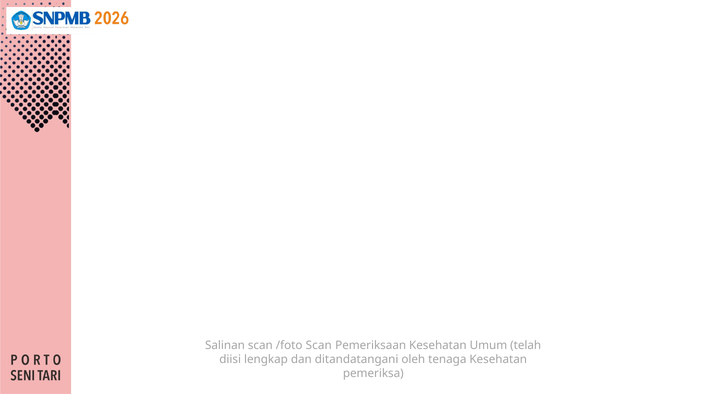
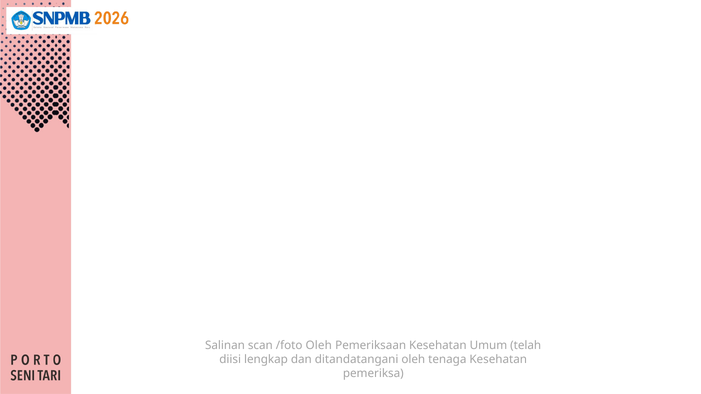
/foto Scan: Scan -> Oleh
